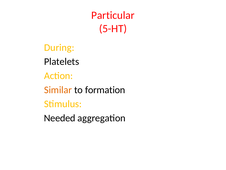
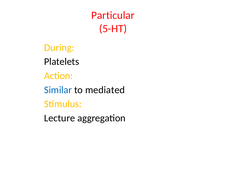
Similar colour: orange -> blue
formation: formation -> mediated
Needed: Needed -> Lecture
